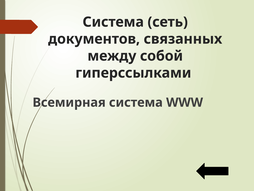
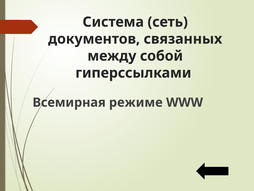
Всемирная система: система -> режиме
